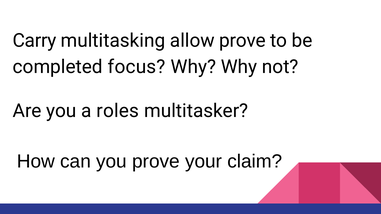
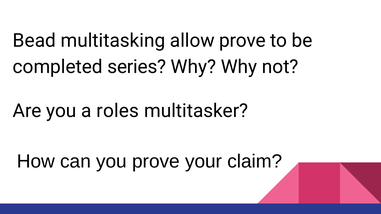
Carry: Carry -> Bead
focus: focus -> series
